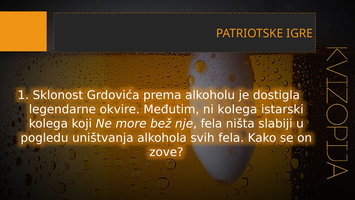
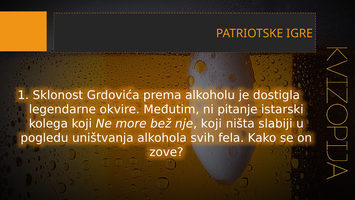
ni kolega: kolega -> pitanje
nje fela: fela -> koji
